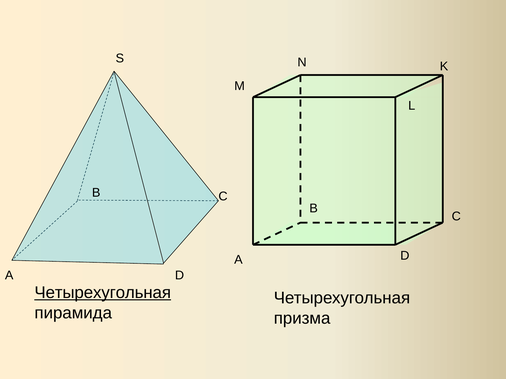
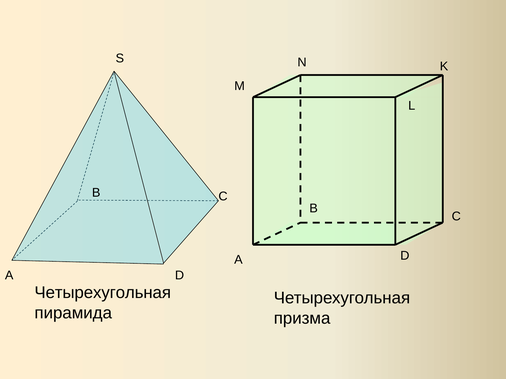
Четырехугольная at (103, 293) underline: present -> none
